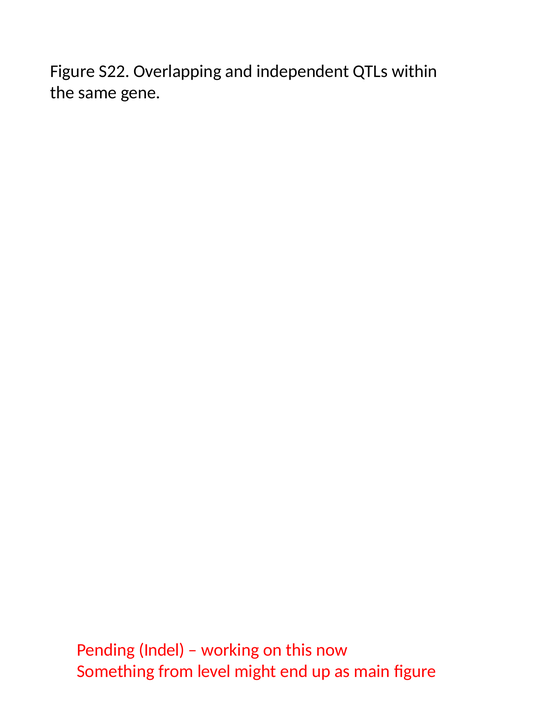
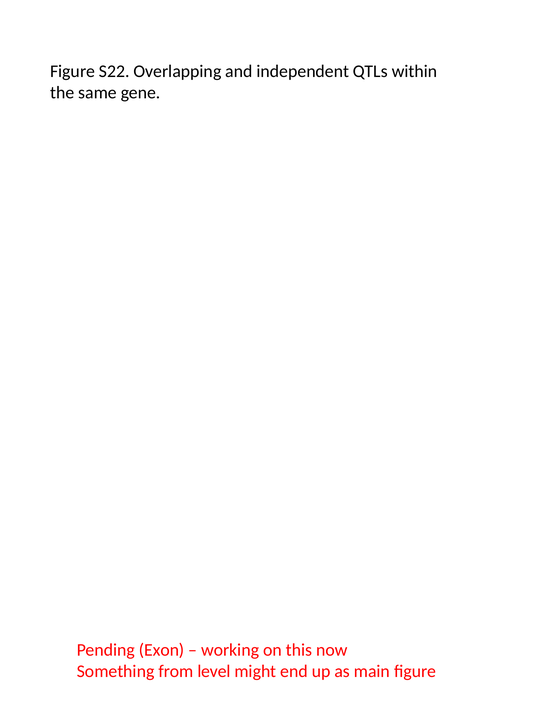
Indel: Indel -> Exon
